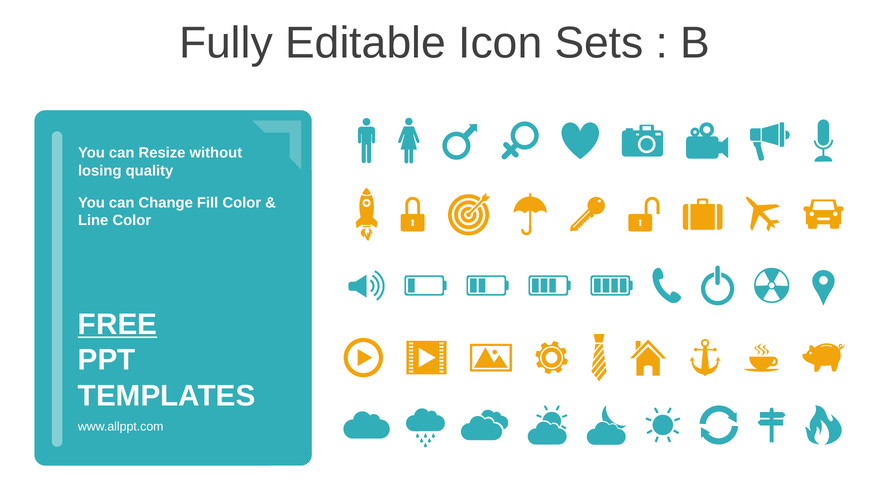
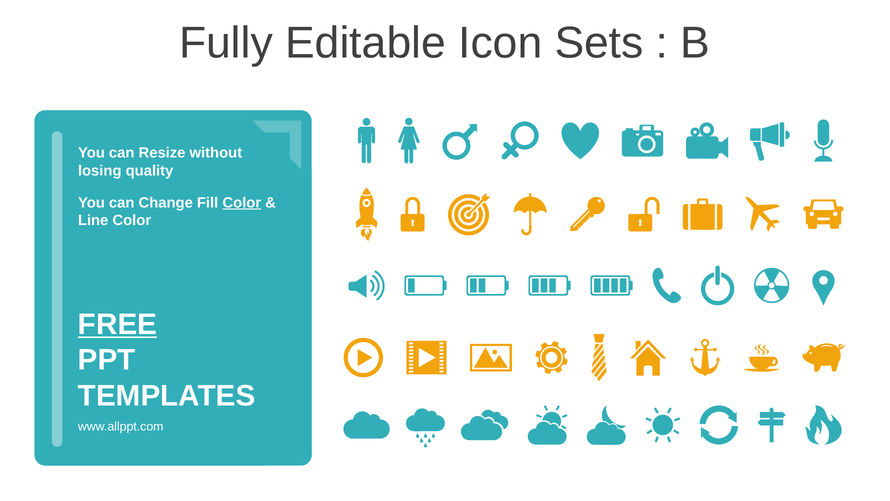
Color at (242, 203) underline: none -> present
